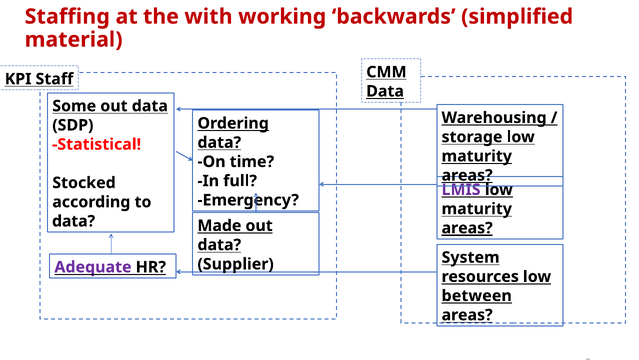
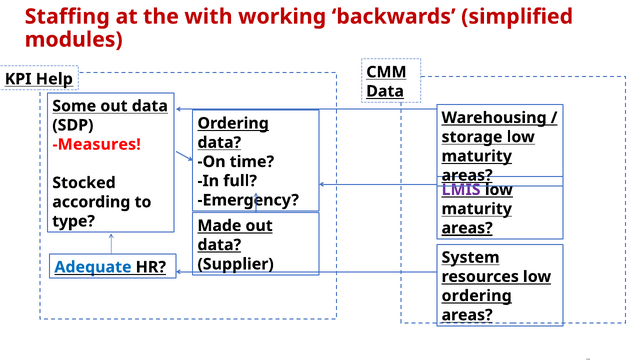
material: material -> modules
Staff: Staff -> Help
Statistical: Statistical -> Measures
data at (74, 221): data -> type
data at (219, 245) underline: none -> present
Adequate colour: purple -> blue
between at (477, 295): between -> ordering
